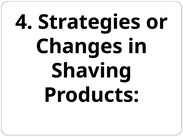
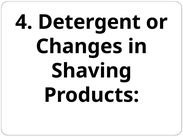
Strategies: Strategies -> Detergent
